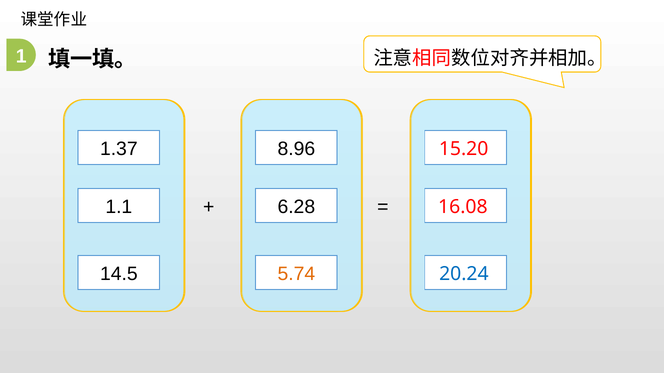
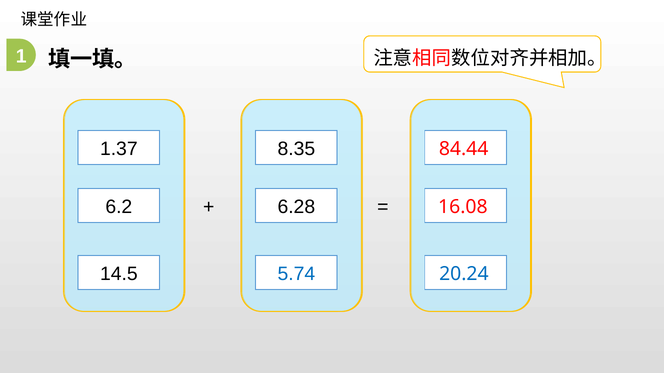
8.96: 8.96 -> 8.35
15.20: 15.20 -> 84.44
1.1: 1.1 -> 6.2
5.74 colour: orange -> blue
